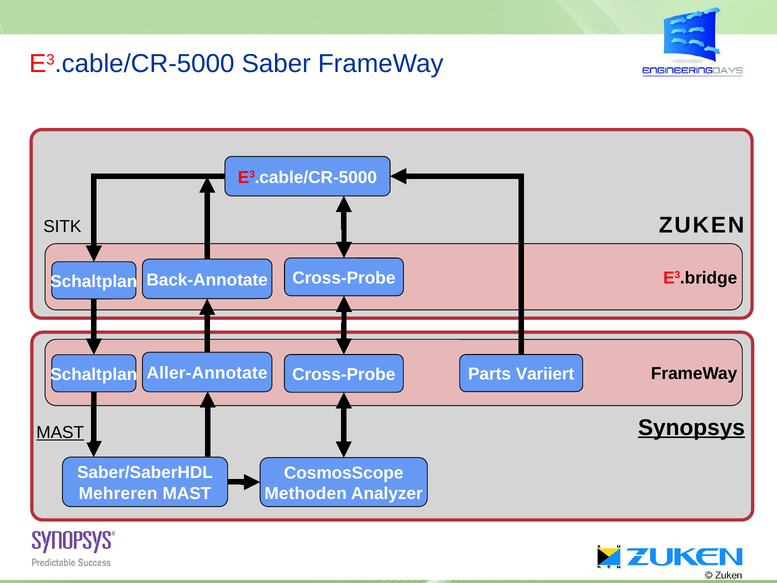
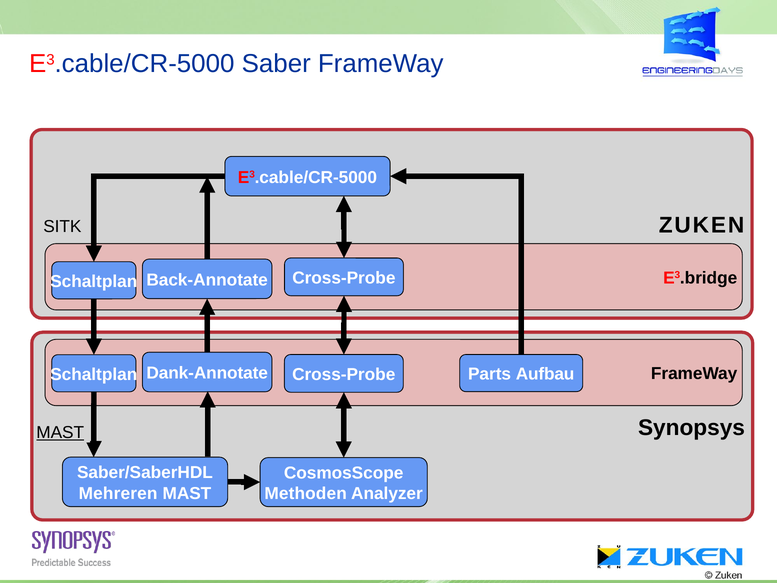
Aller-Annotate: Aller-Annotate -> Dank-Annotate
Variiert: Variiert -> Aufbau
Synopsys underline: present -> none
